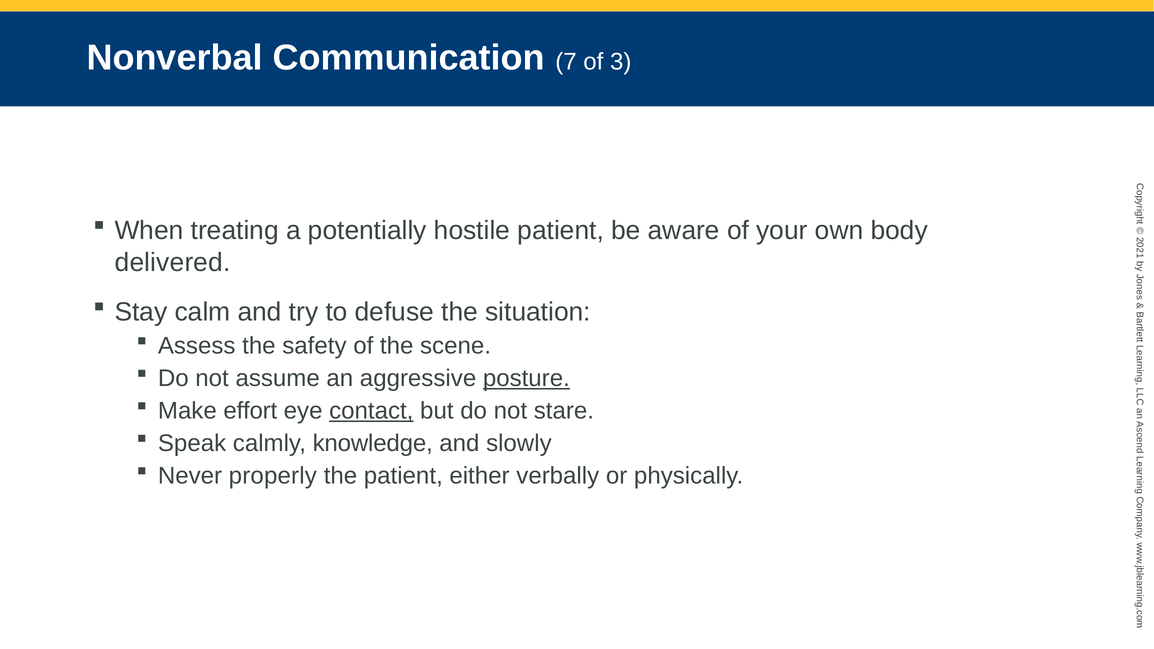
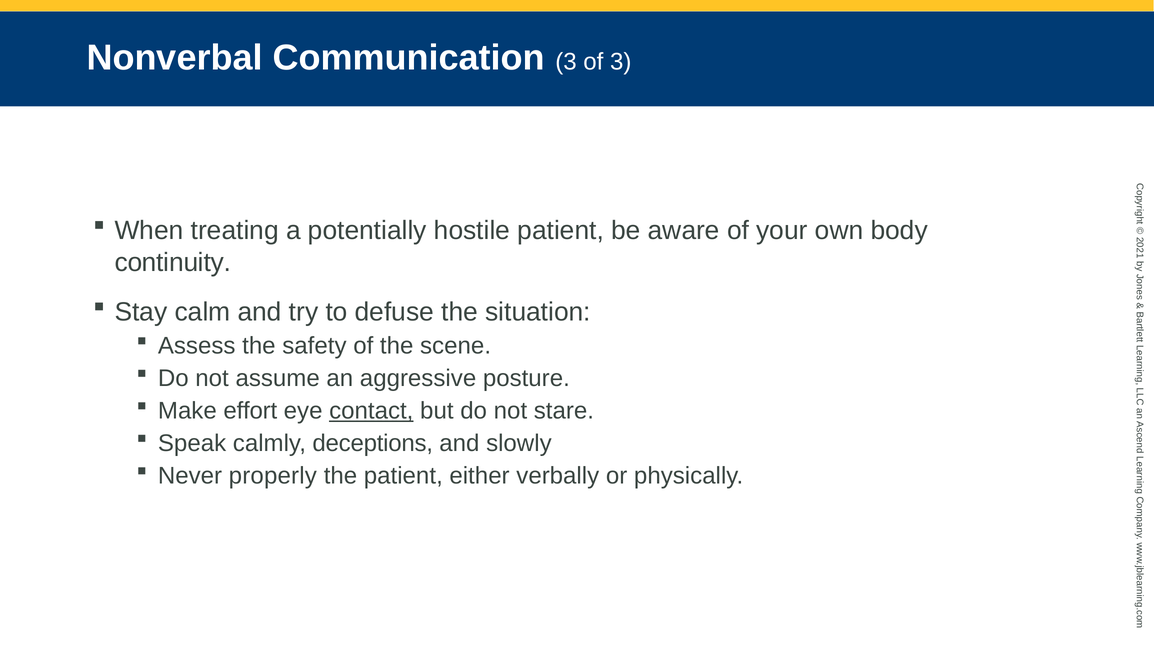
Communication 7: 7 -> 3
delivered: delivered -> continuity
posture underline: present -> none
knowledge: knowledge -> deceptions
